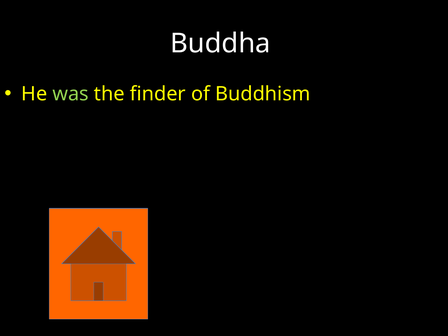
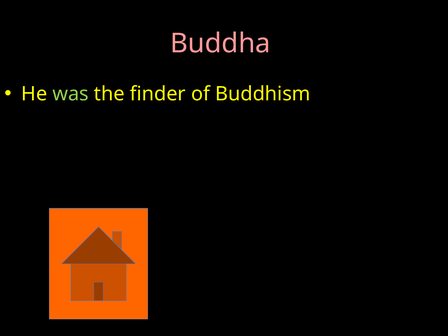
Buddha colour: white -> pink
